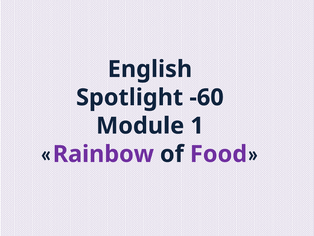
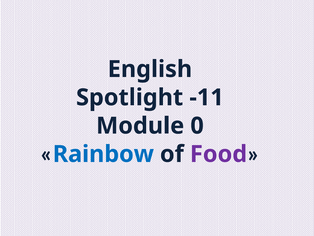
-60: -60 -> -11
1: 1 -> 0
Rainbow colour: purple -> blue
